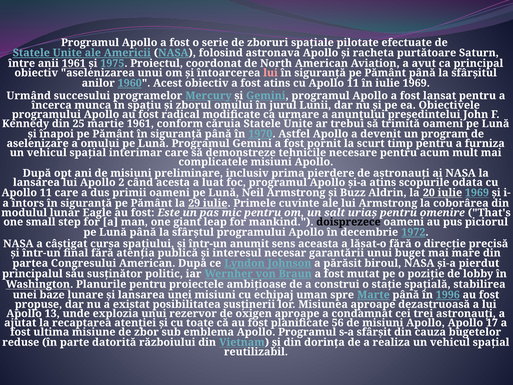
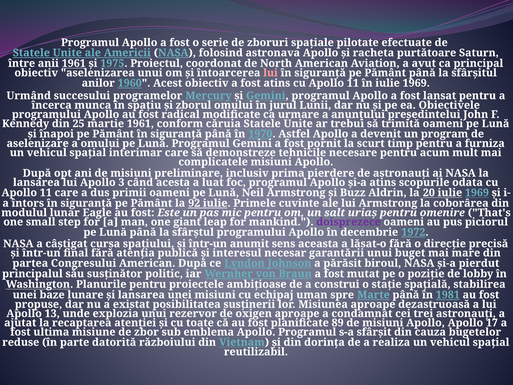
2: 2 -> 3
29: 29 -> 92
doisprezece colour: black -> purple
1996: 1996 -> 1981
56: 56 -> 89
